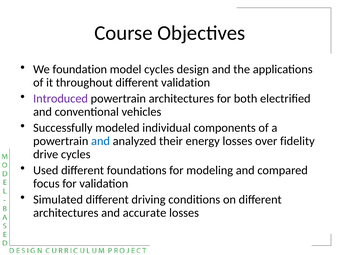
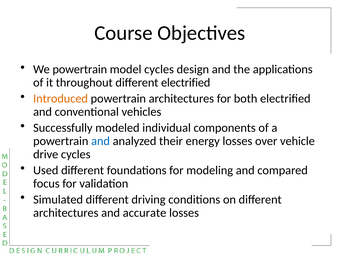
We foundation: foundation -> powertrain
different validation: validation -> electrified
Introduced colour: purple -> orange
fidelity: fidelity -> vehicle
